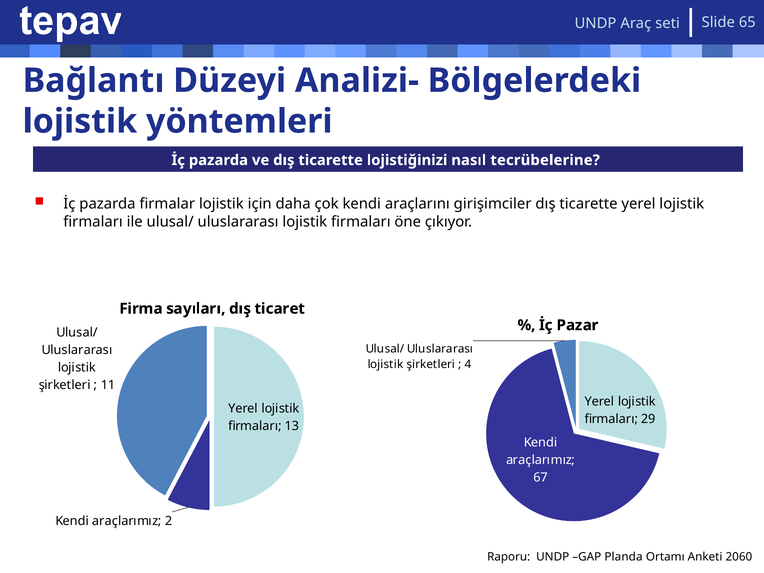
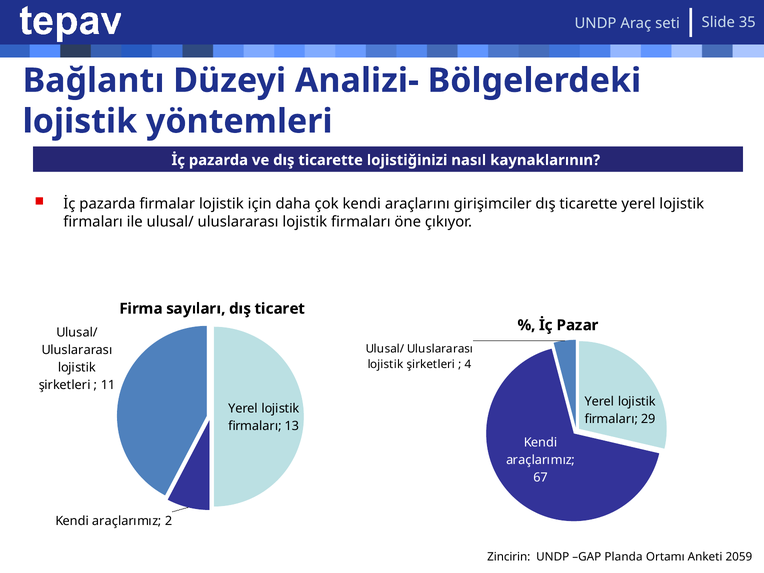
65: 65 -> 35
tecrübelerine: tecrübelerine -> kaynaklarının
Raporu: Raporu -> Zincirin
2060: 2060 -> 2059
